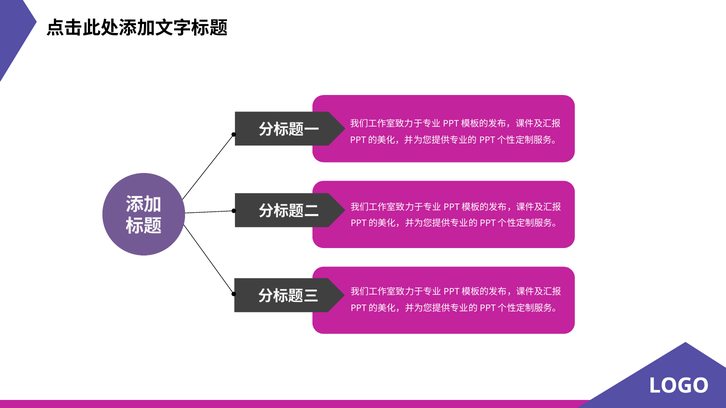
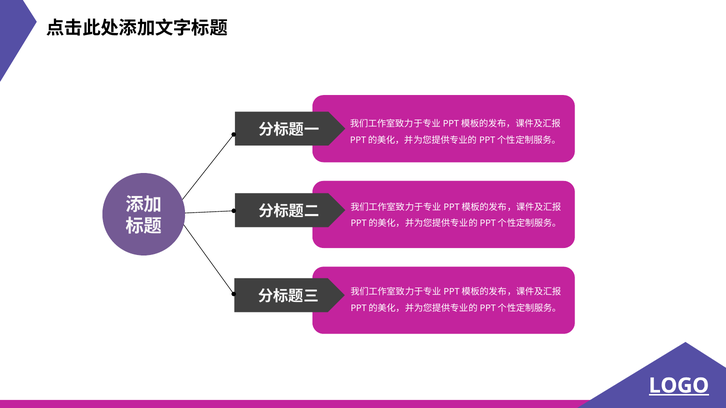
LOGO underline: none -> present
